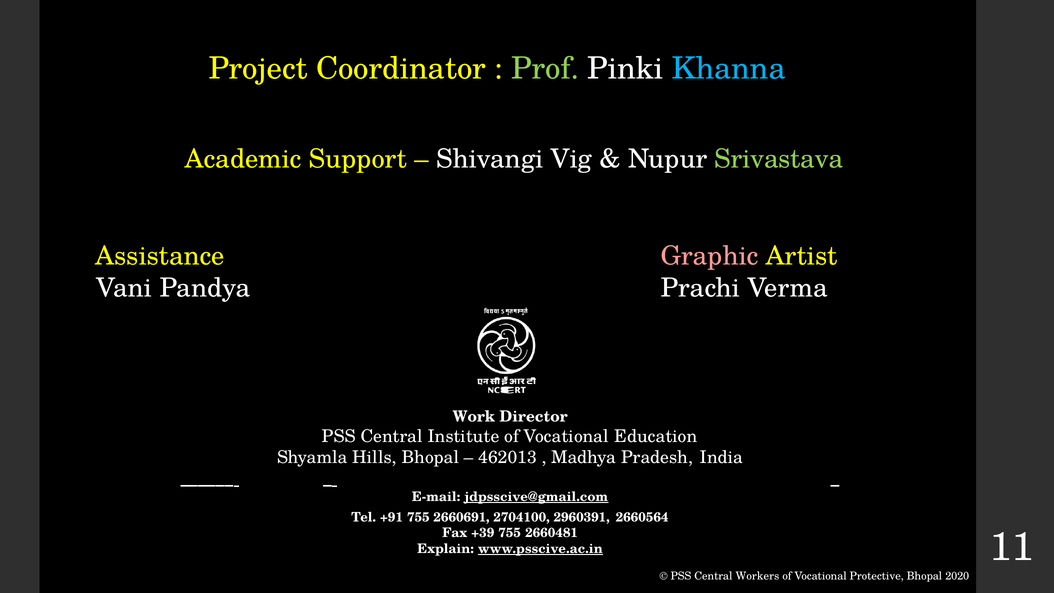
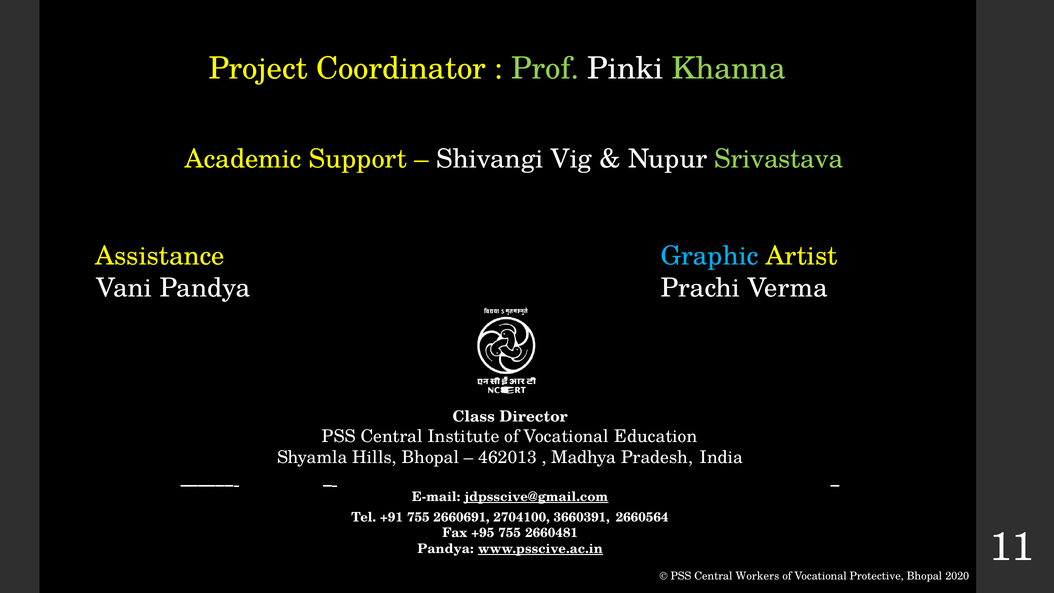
Khanna colour: light blue -> light green
Graphic colour: pink -> light blue
Work: Work -> Class
2960391: 2960391 -> 3660391
+39: +39 -> +95
Explain at (446, 549): Explain -> Pandya
